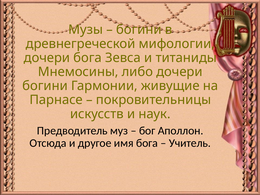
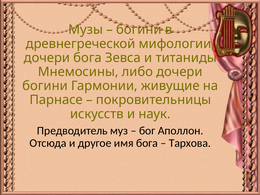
Учитель: Учитель -> Тархова
